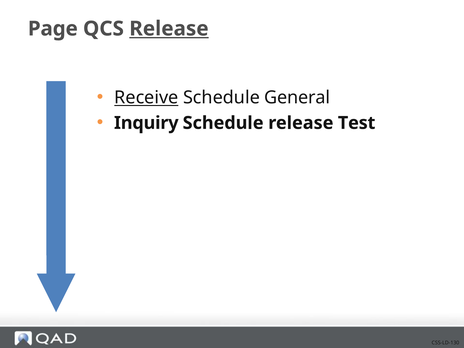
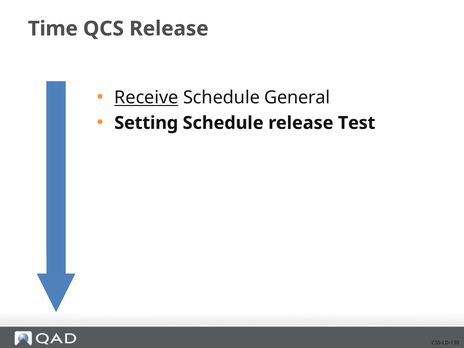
Page: Page -> Time
Release at (169, 29) underline: present -> none
Inquiry: Inquiry -> Setting
